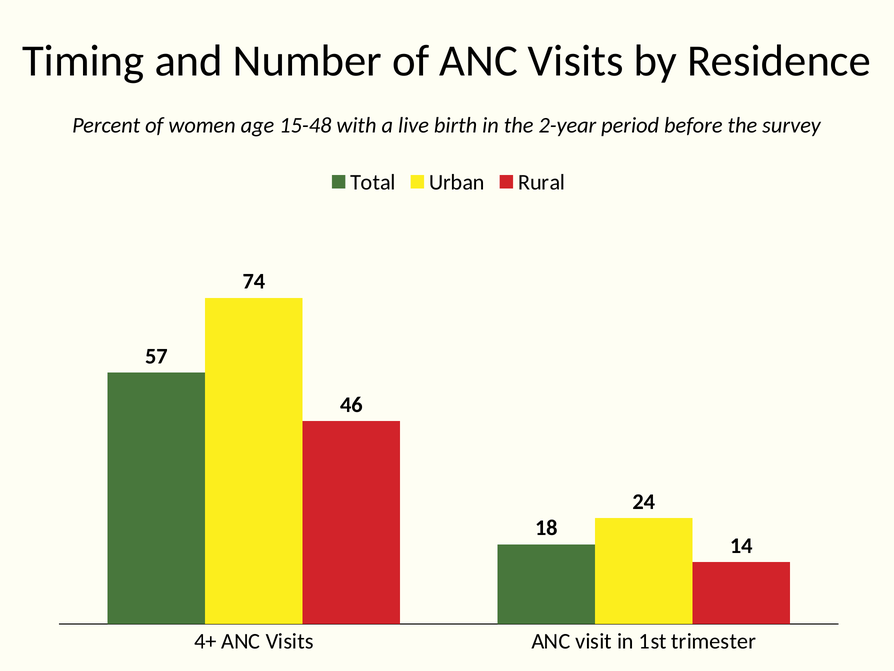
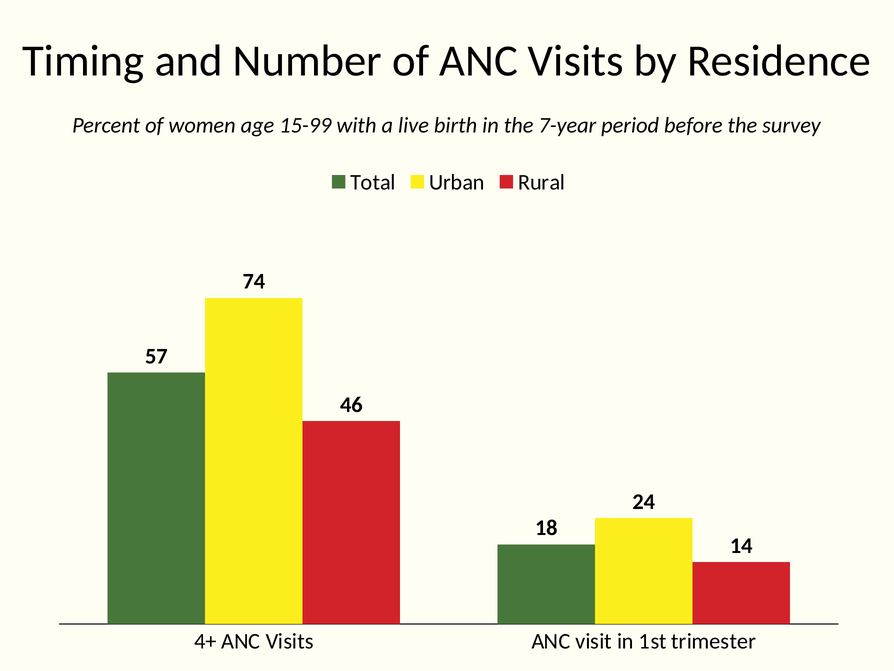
15-48: 15-48 -> 15-99
2-year: 2-year -> 7-year
